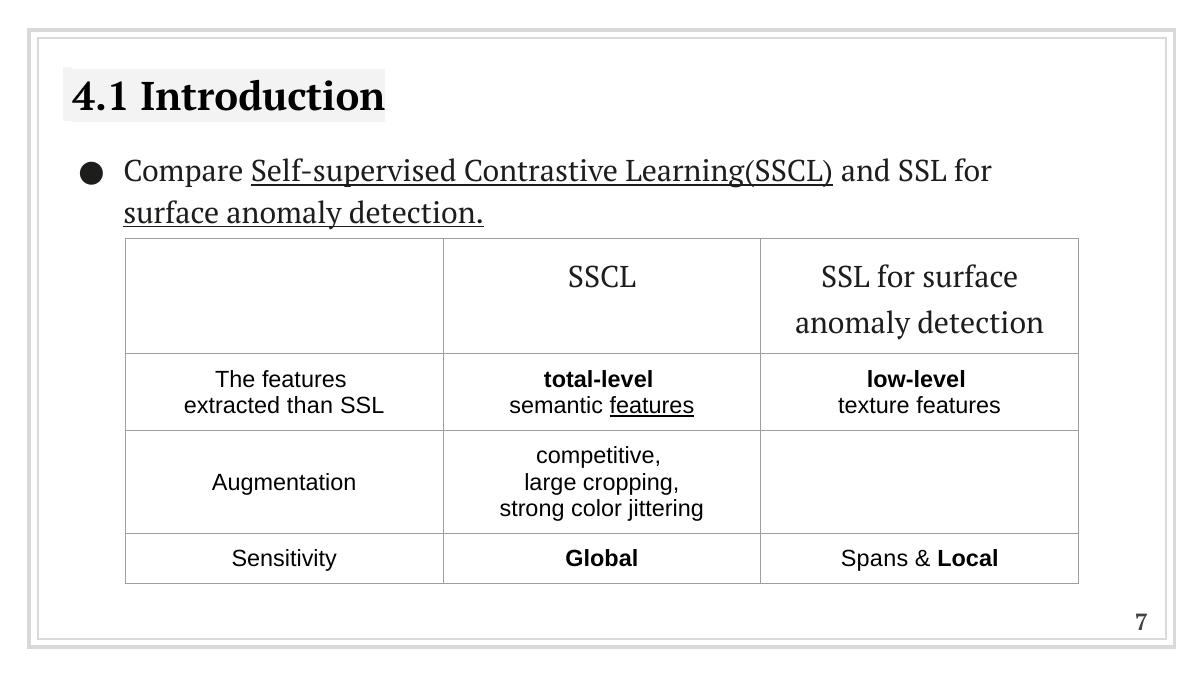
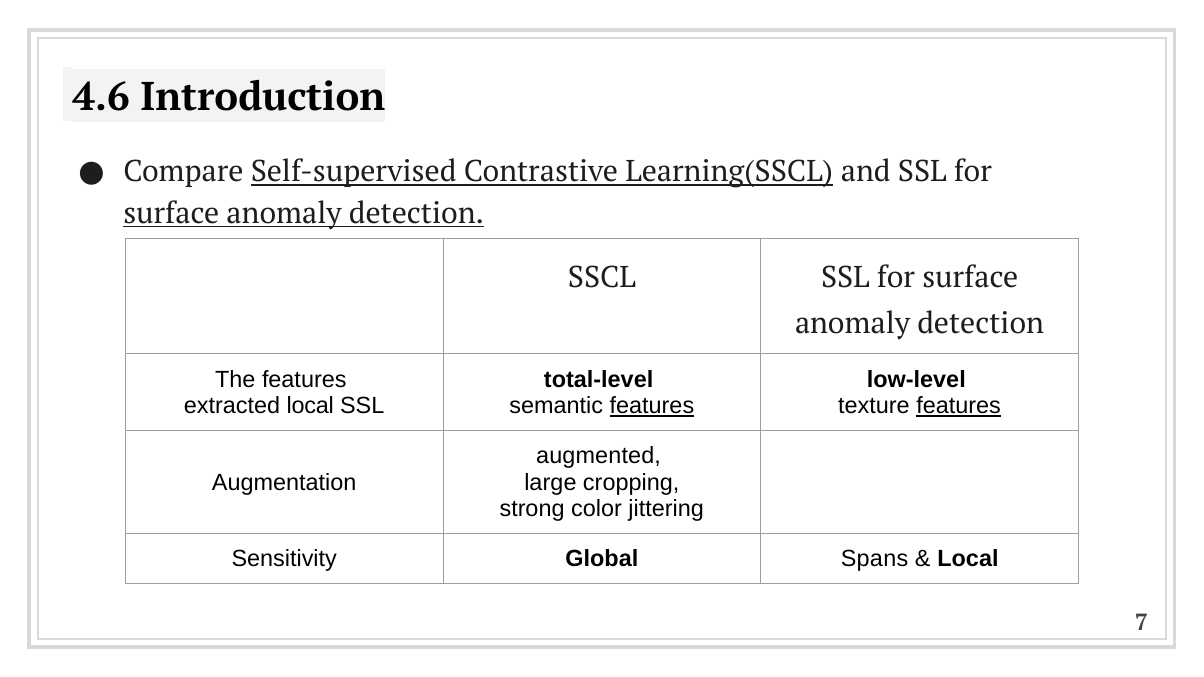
4.1: 4.1 -> 4.6
extracted than: than -> local
features at (959, 406) underline: none -> present
competitive: competitive -> augmented
